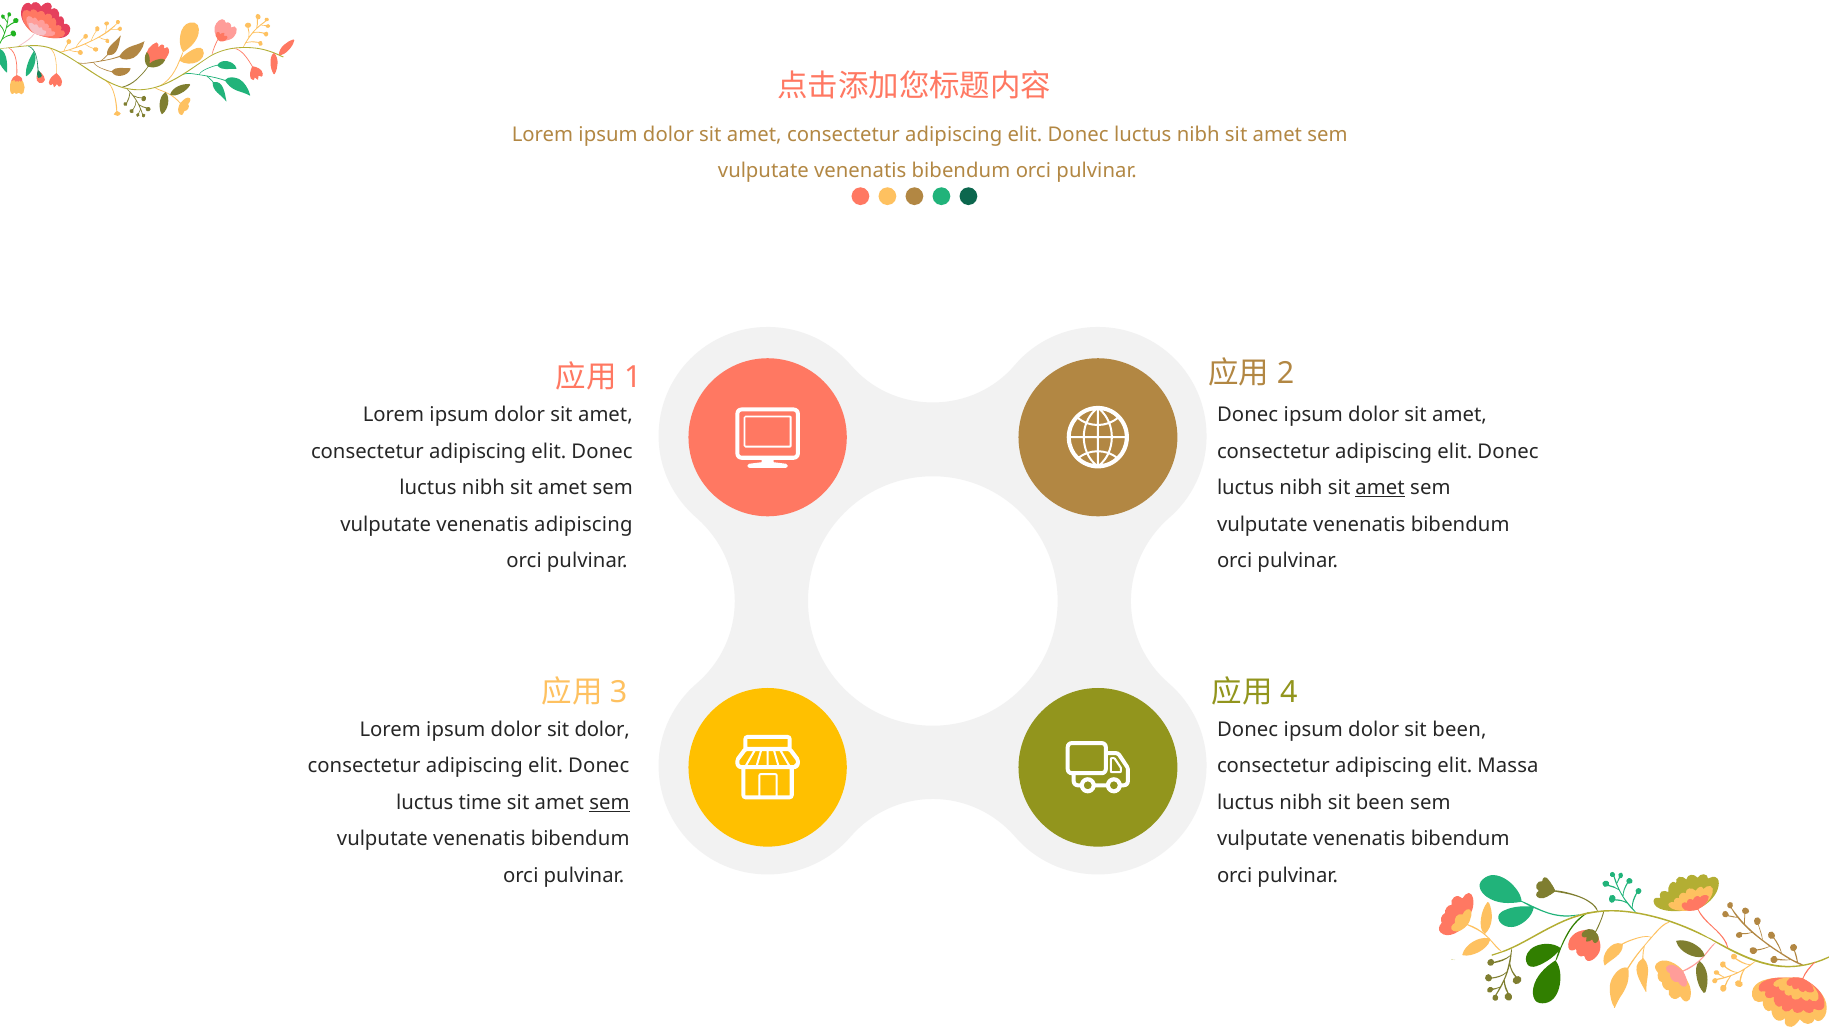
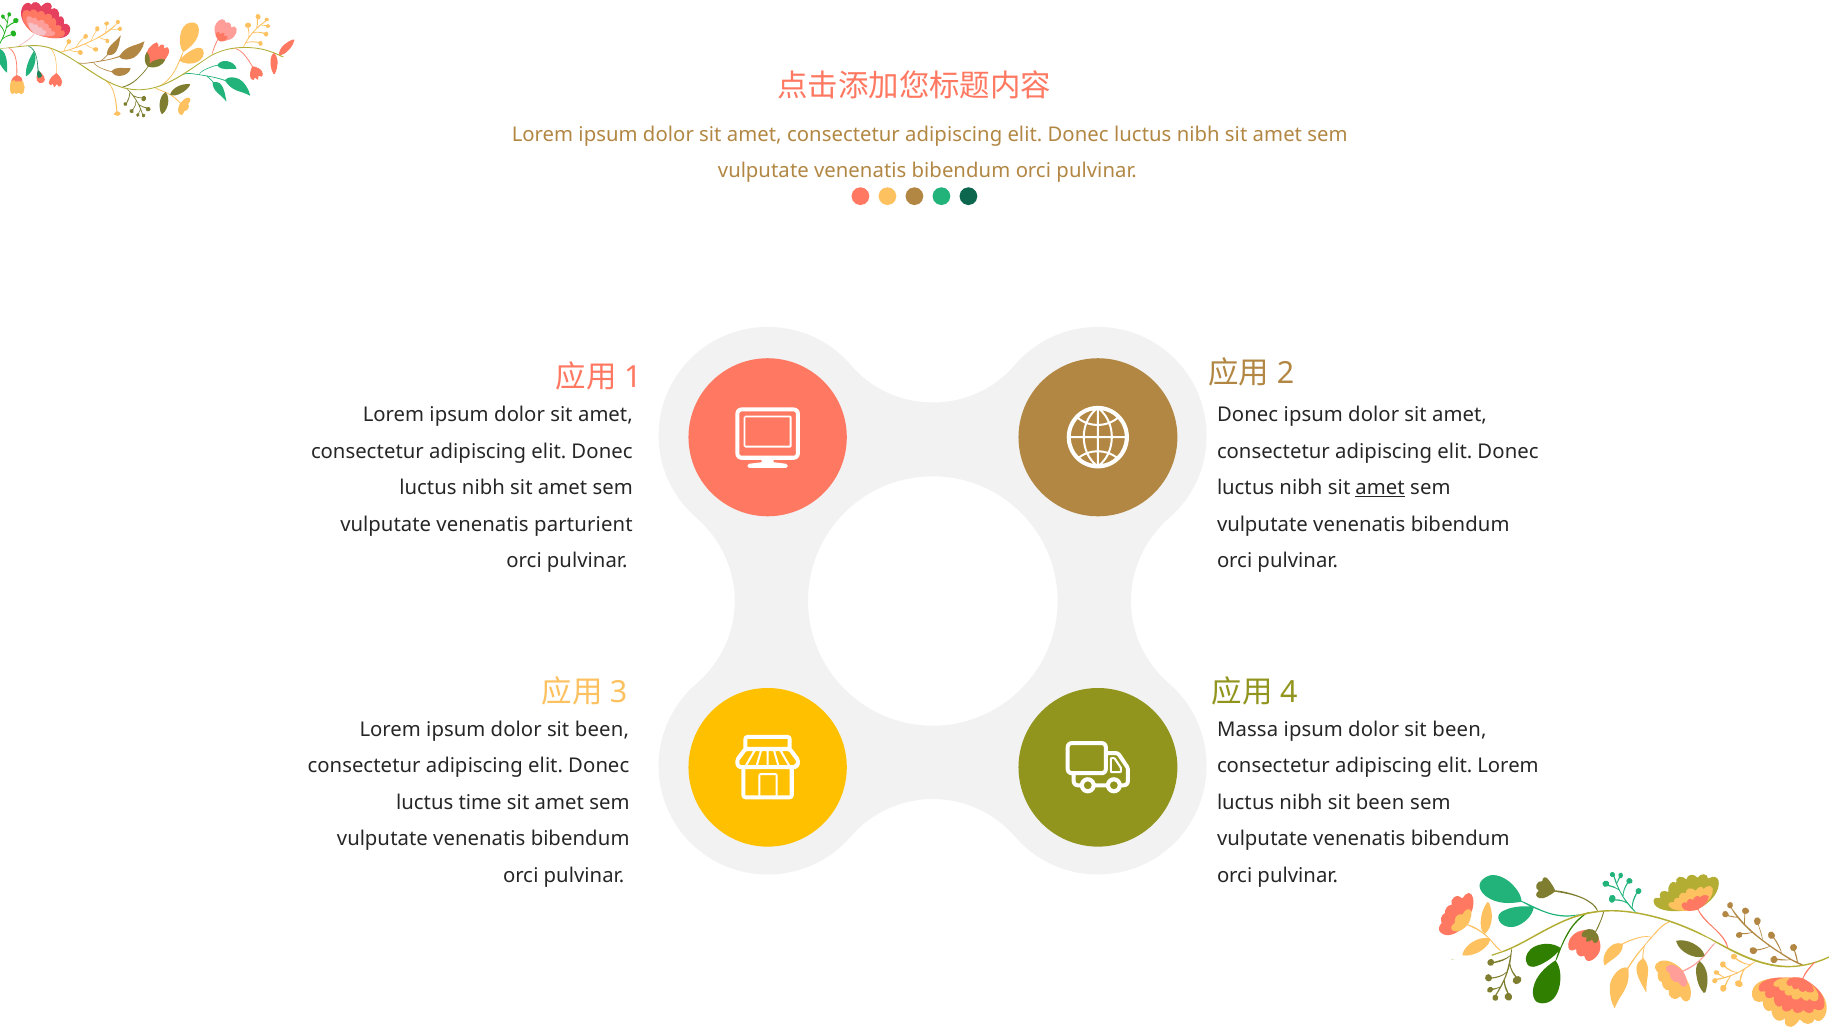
venenatis adipiscing: adipiscing -> parturient
dolor at (602, 729): dolor -> been
Donec at (1248, 729): Donec -> Massa
elit Massa: Massa -> Lorem
sem at (609, 802) underline: present -> none
